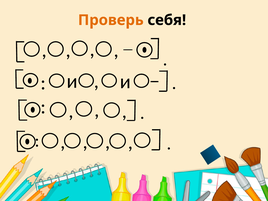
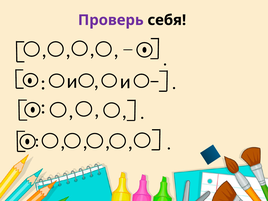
Проверь colour: orange -> purple
